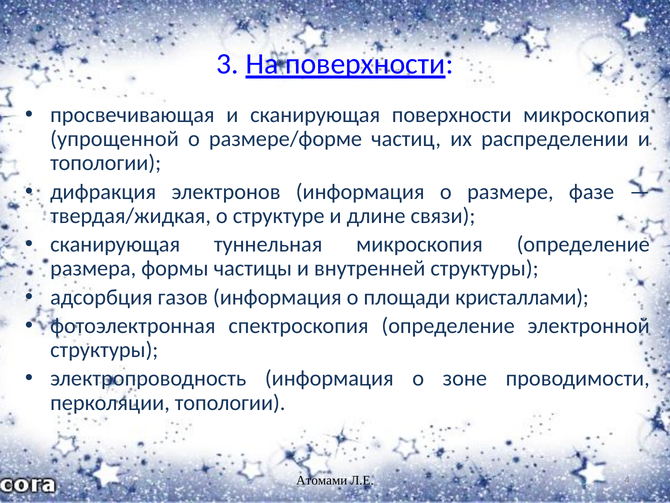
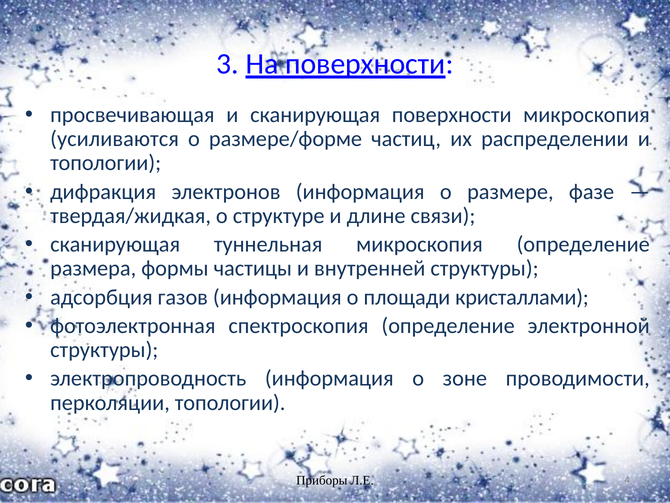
упрощенной: упрощенной -> усиливаются
Атомами: Атомами -> Приборы
